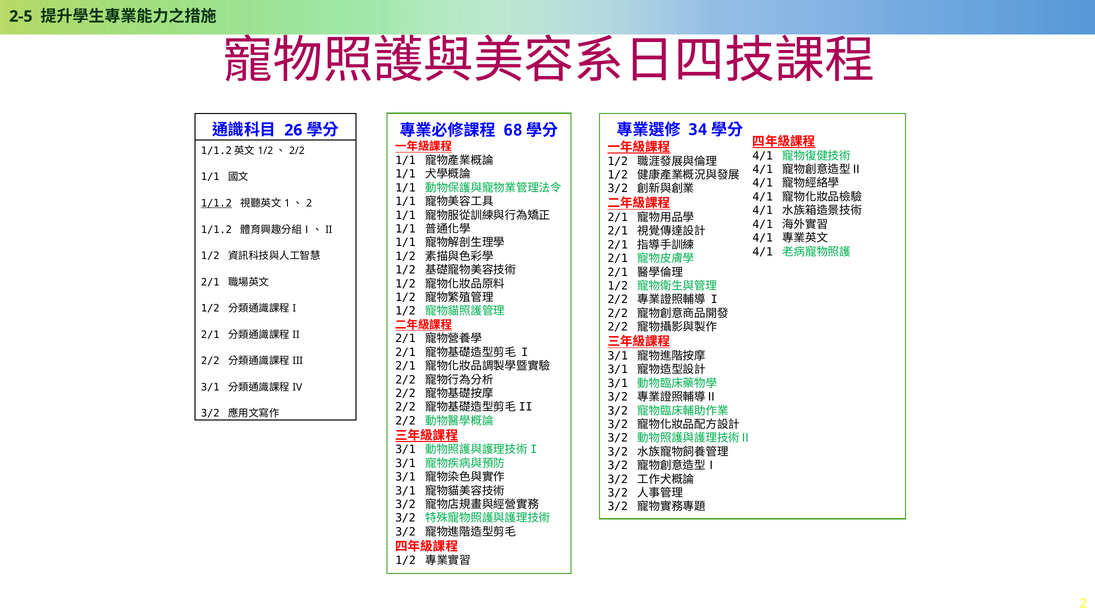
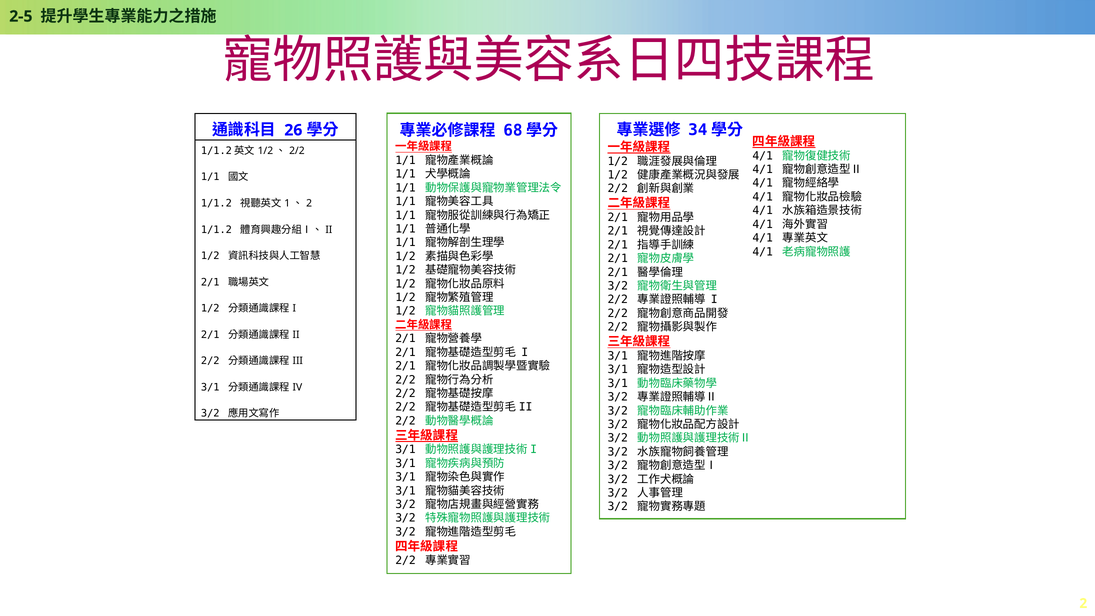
3/2 at (618, 189): 3/2 -> 2/2
1/1.2 at (216, 203) underline: present -> none
1/2 at (618, 286): 1/2 -> 3/2
1/2 at (406, 561): 1/2 -> 2/2
